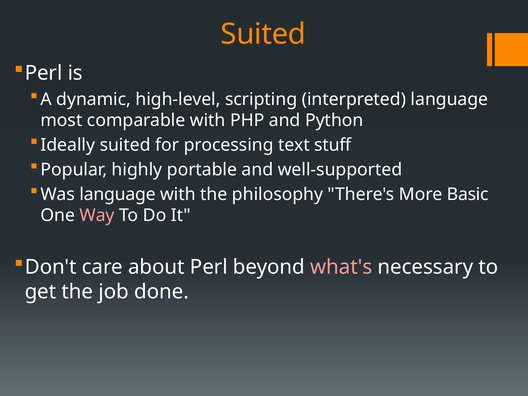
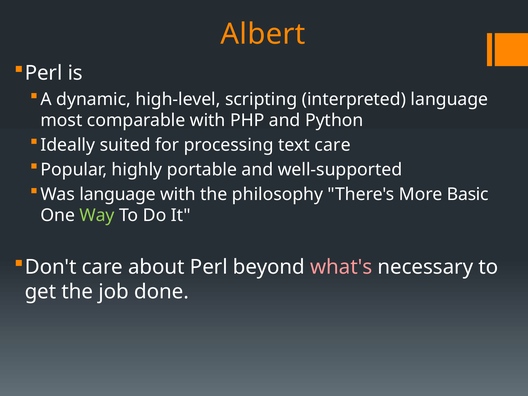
Suited at (263, 34): Suited -> Albert
text stuff: stuff -> care
Way colour: pink -> light green
